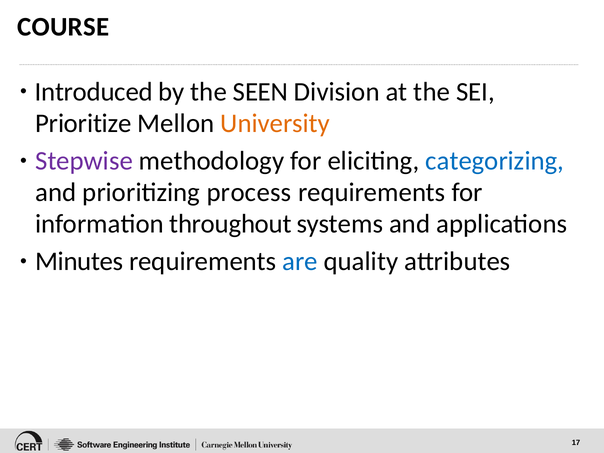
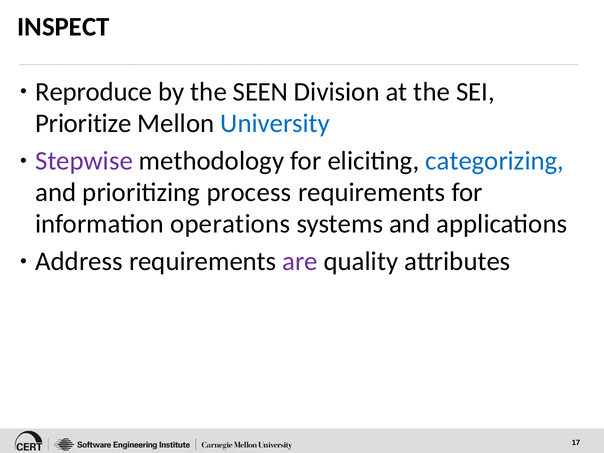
COURSE: COURSE -> INSPECT
Introduced: Introduced -> Reproduce
University colour: orange -> blue
throughout: throughout -> operations
Minutes: Minutes -> Address
are colour: blue -> purple
